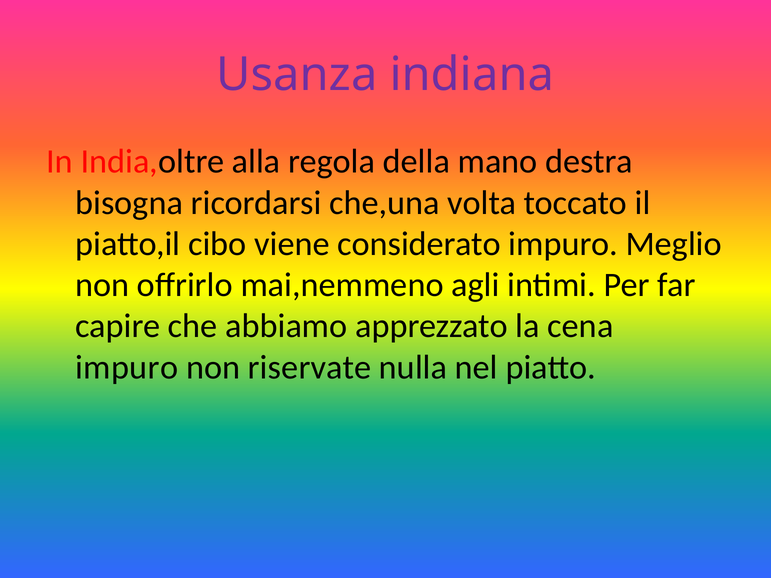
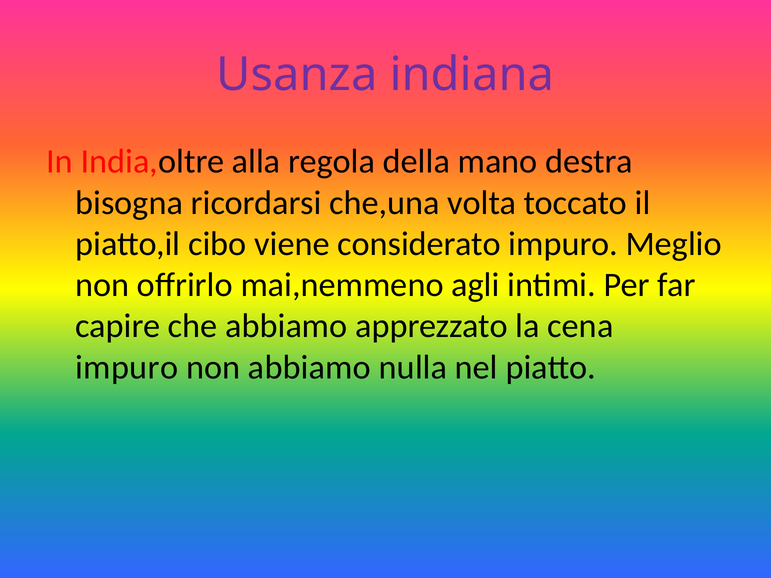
non riservate: riservate -> abbiamo
